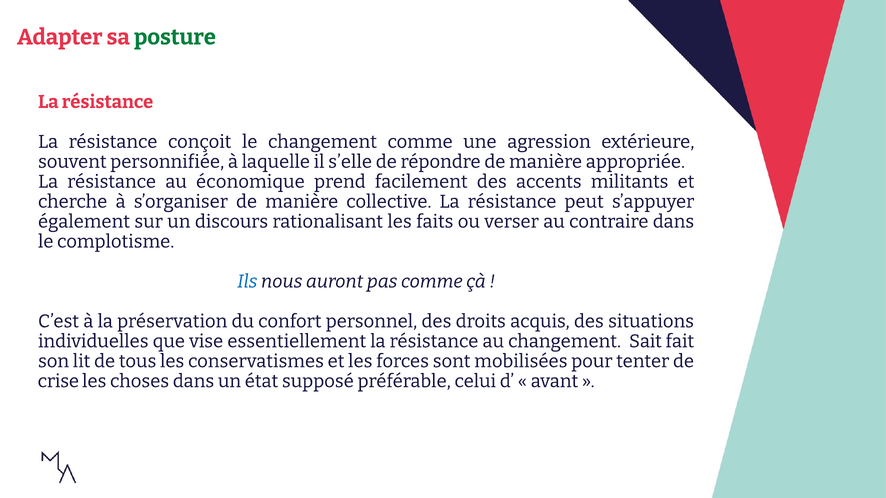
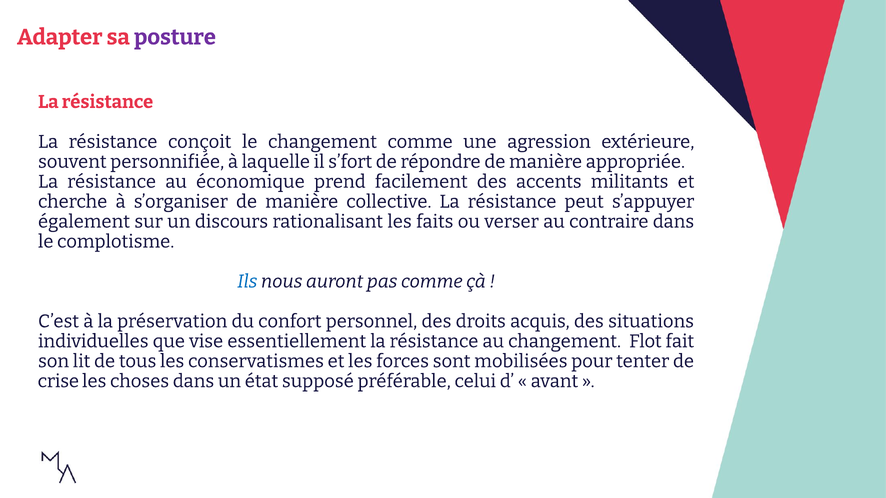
posture colour: green -> purple
s’elle: s’elle -> s’fort
Sait: Sait -> Flot
